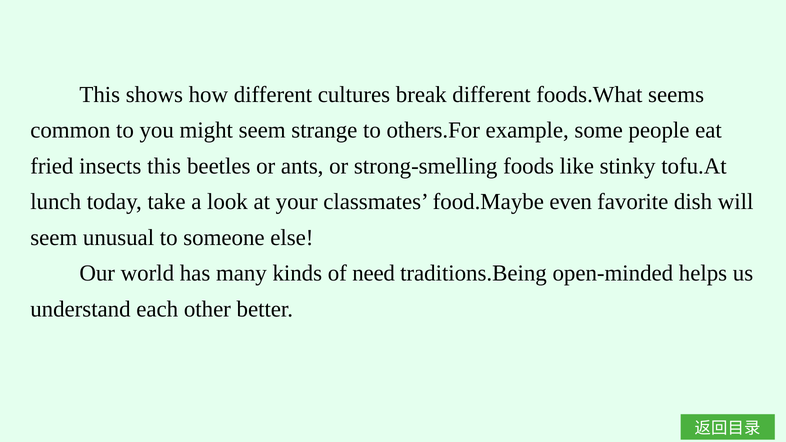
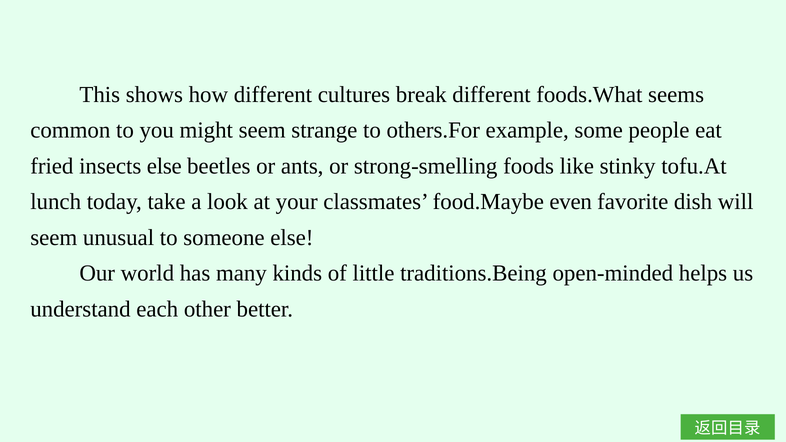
insects this: this -> else
need: need -> little
